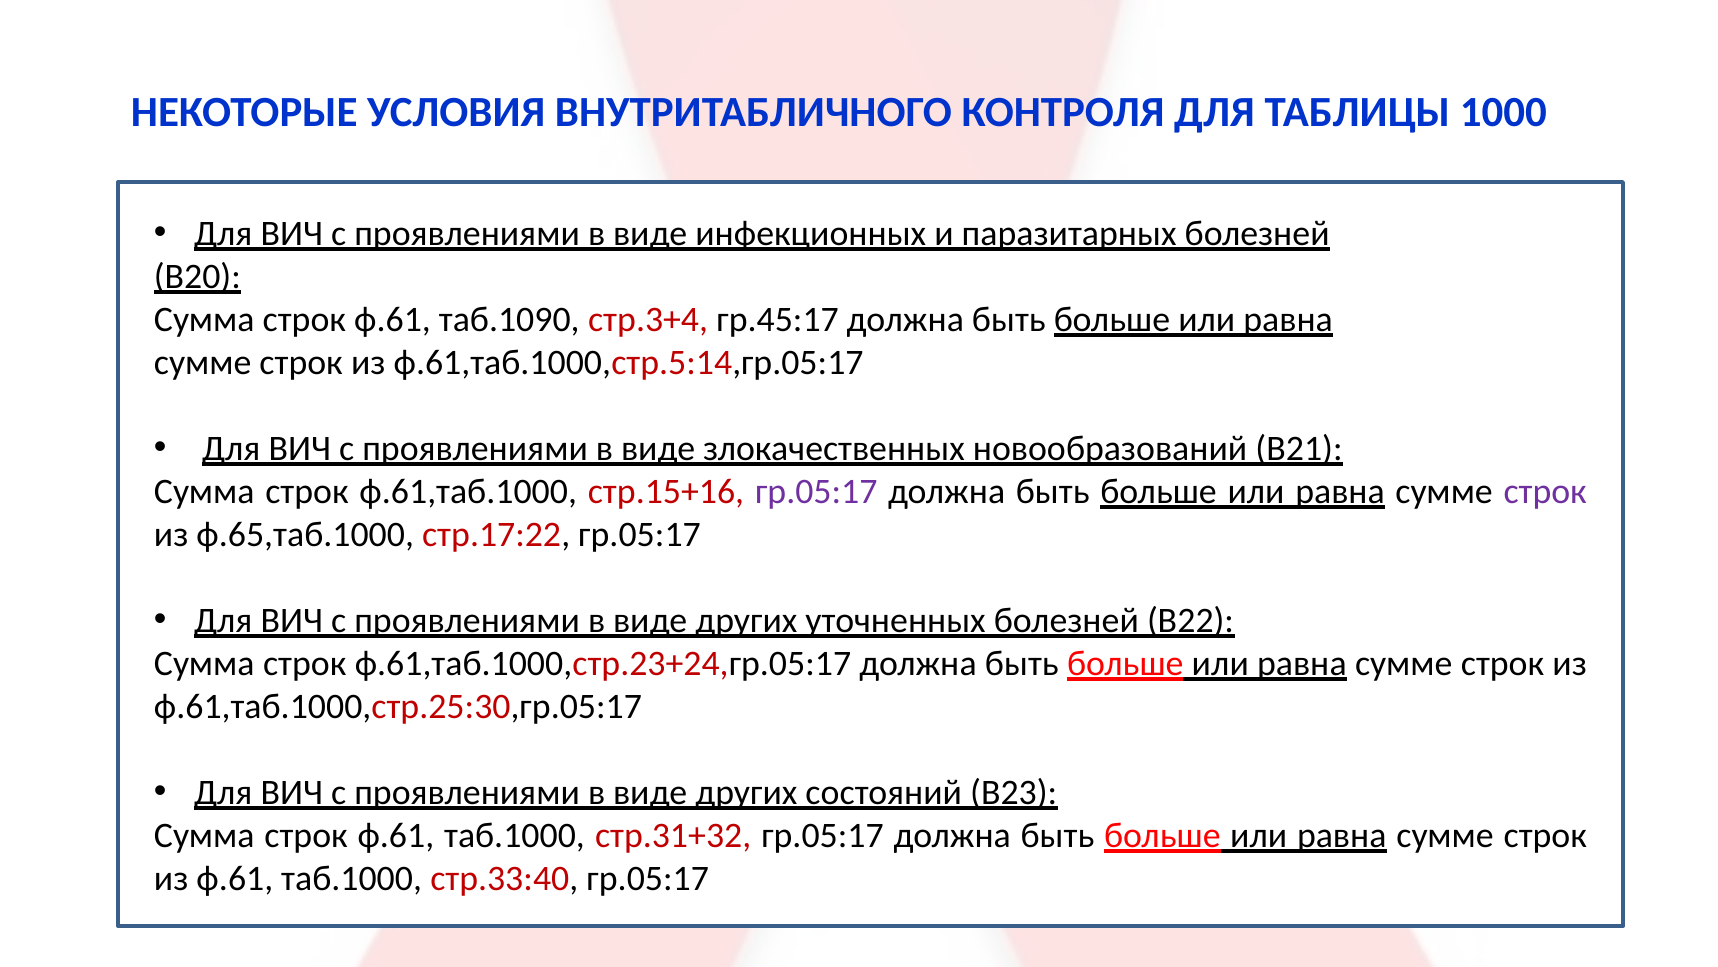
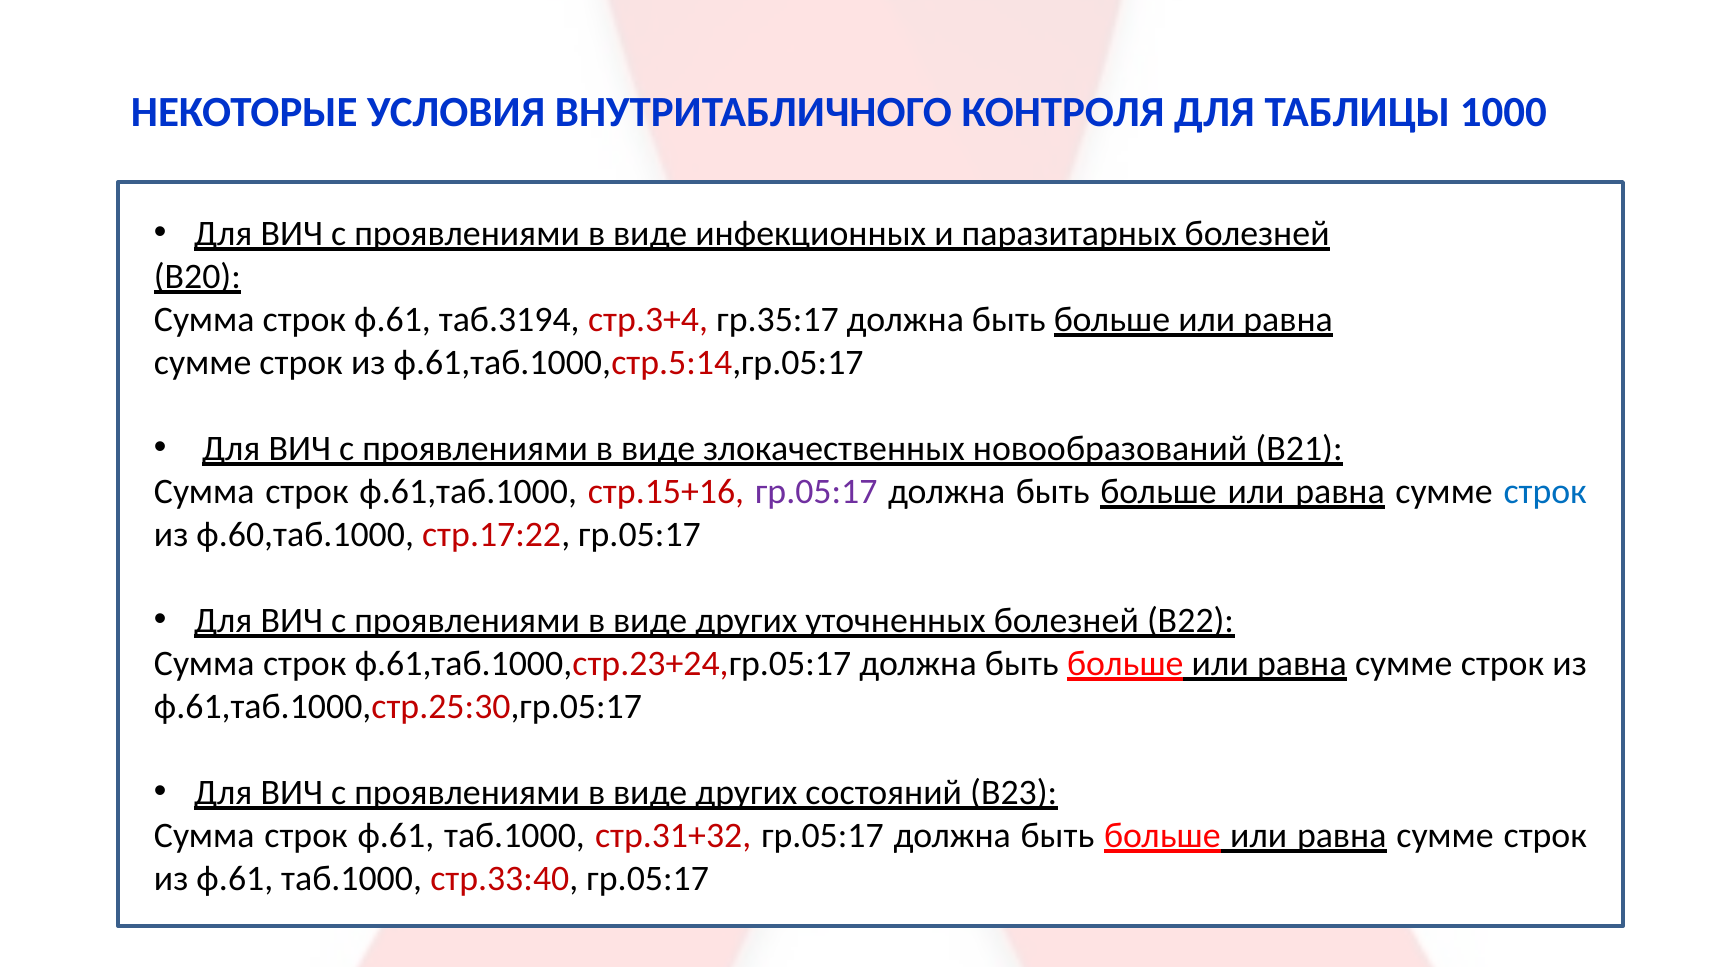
таб.1090: таб.1090 -> таб.3194
гр.45:17: гр.45:17 -> гр.35:17
строк at (1545, 491) colour: purple -> blue
ф.65,таб.1000: ф.65,таб.1000 -> ф.60,таб.1000
